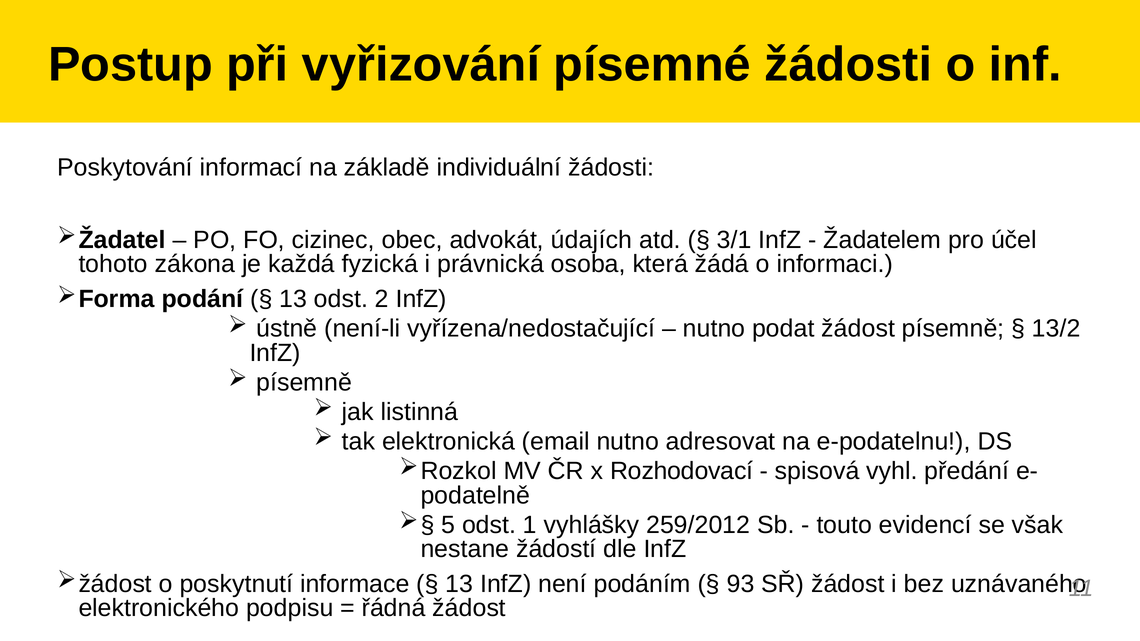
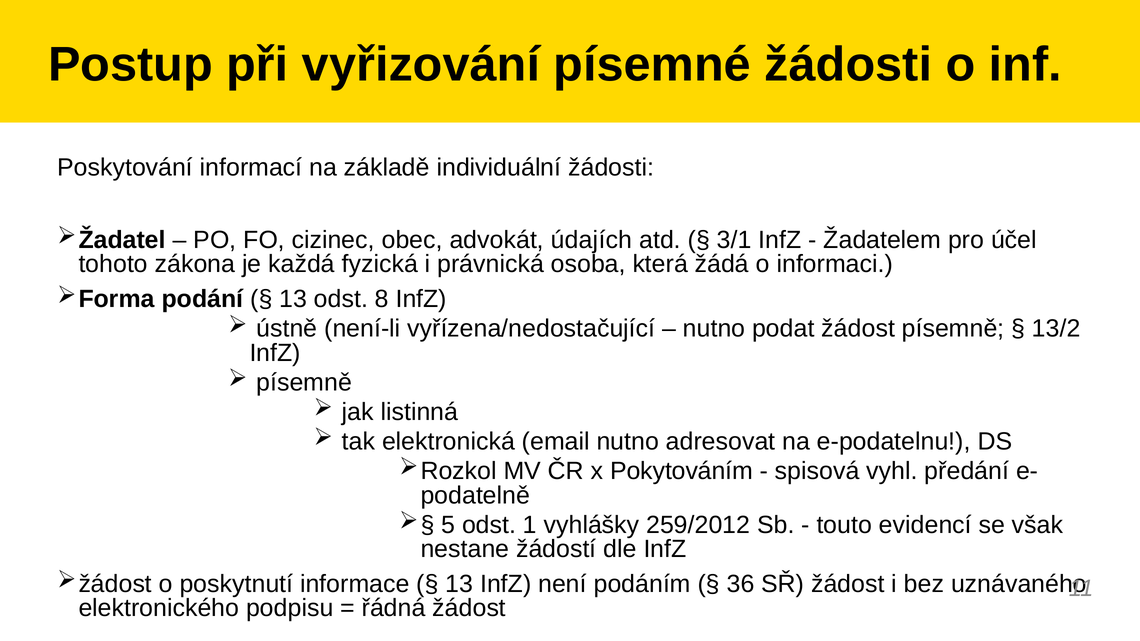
2: 2 -> 8
Rozhodovací: Rozhodovací -> Pokytováním
93: 93 -> 36
